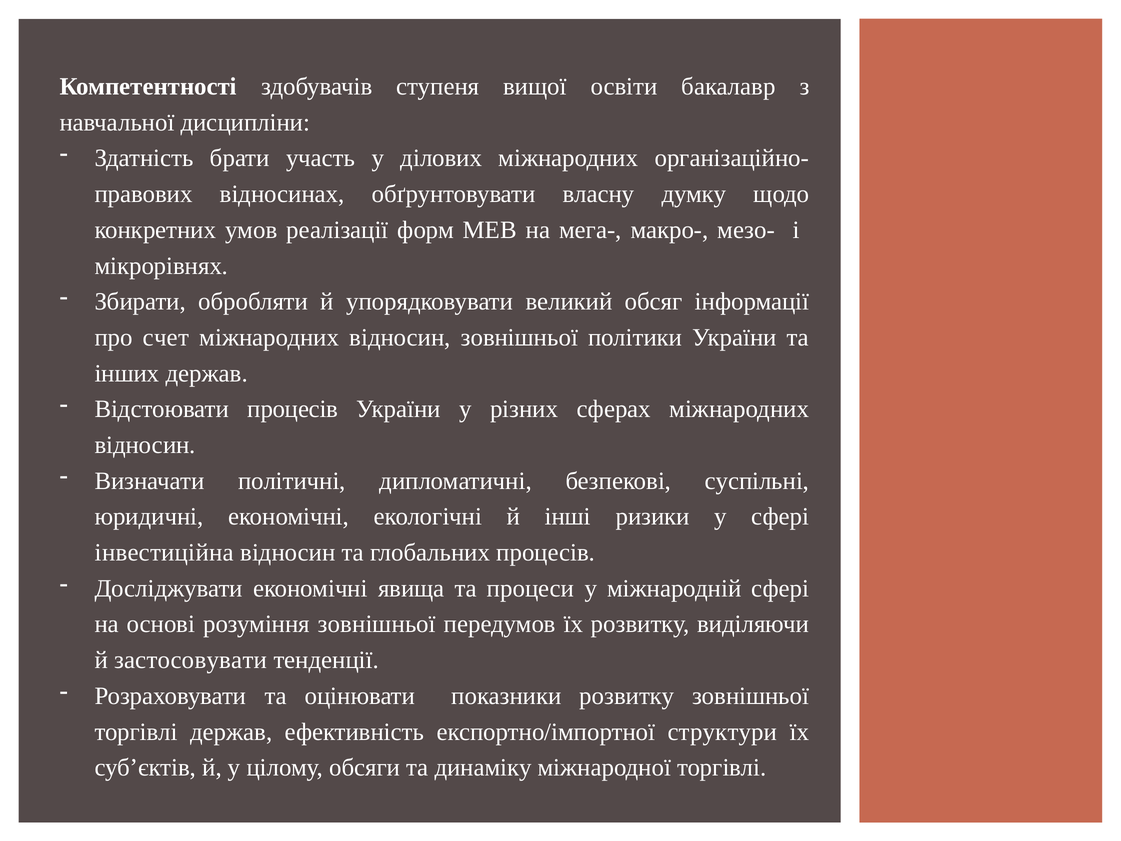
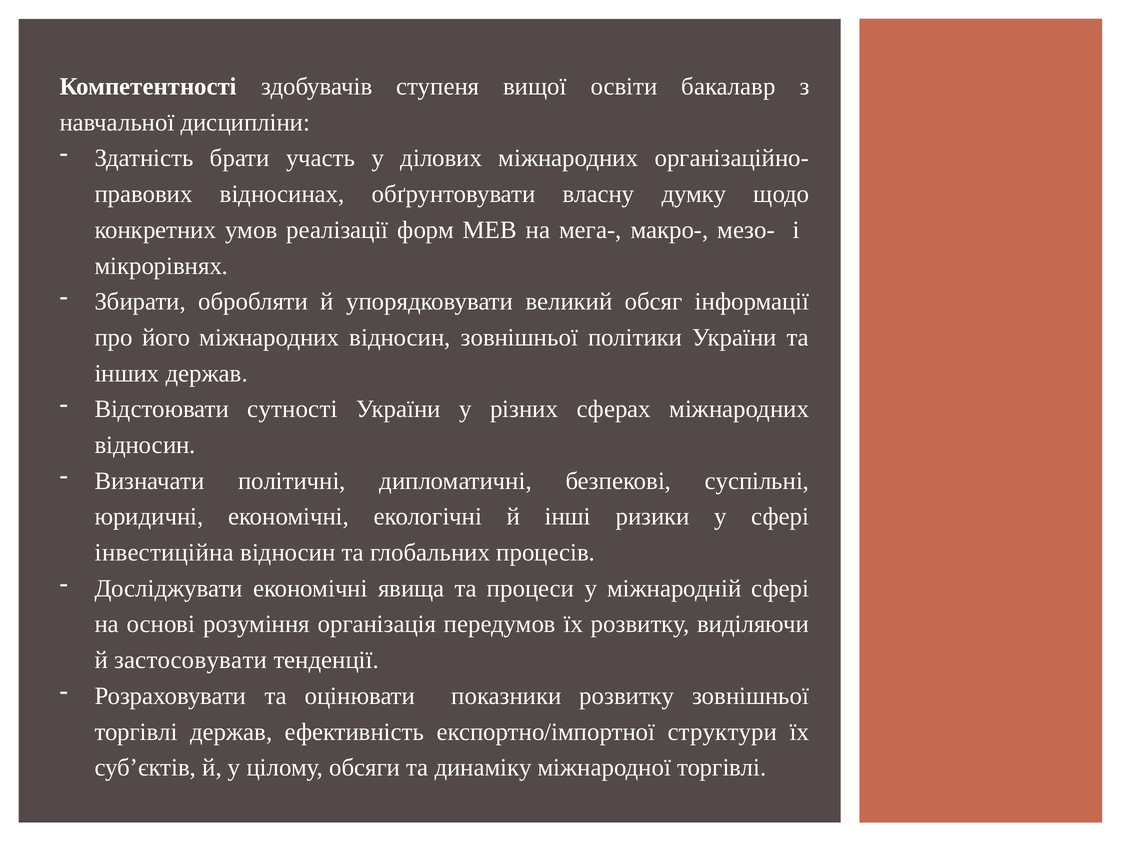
счет: счет -> його
Відстоювати процесів: процесів -> сутності
розуміння зовнішньої: зовнішньої -> організація
